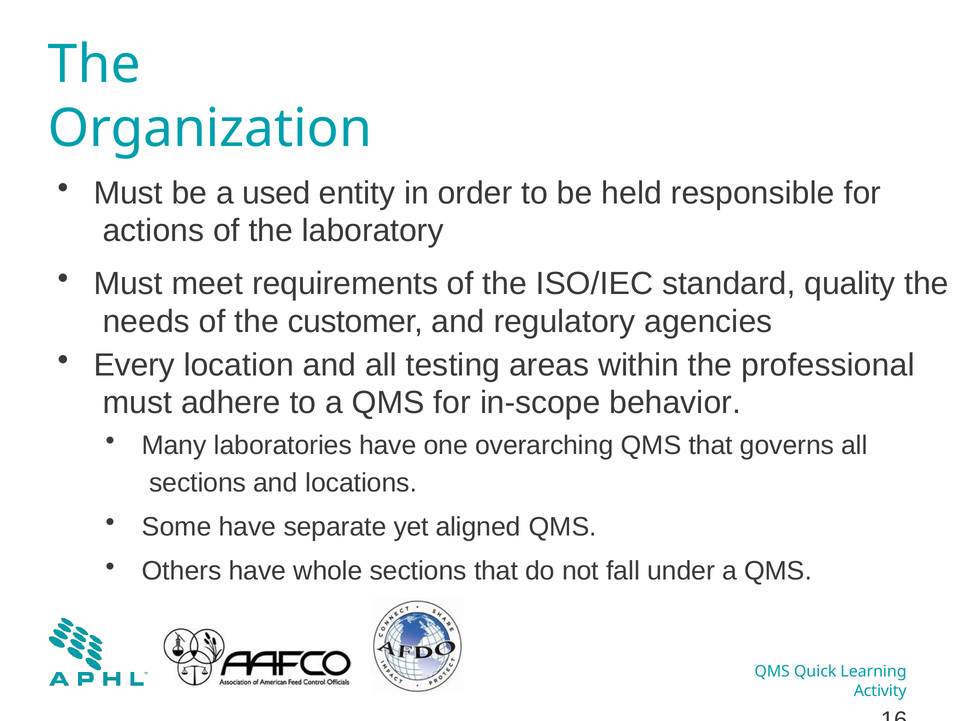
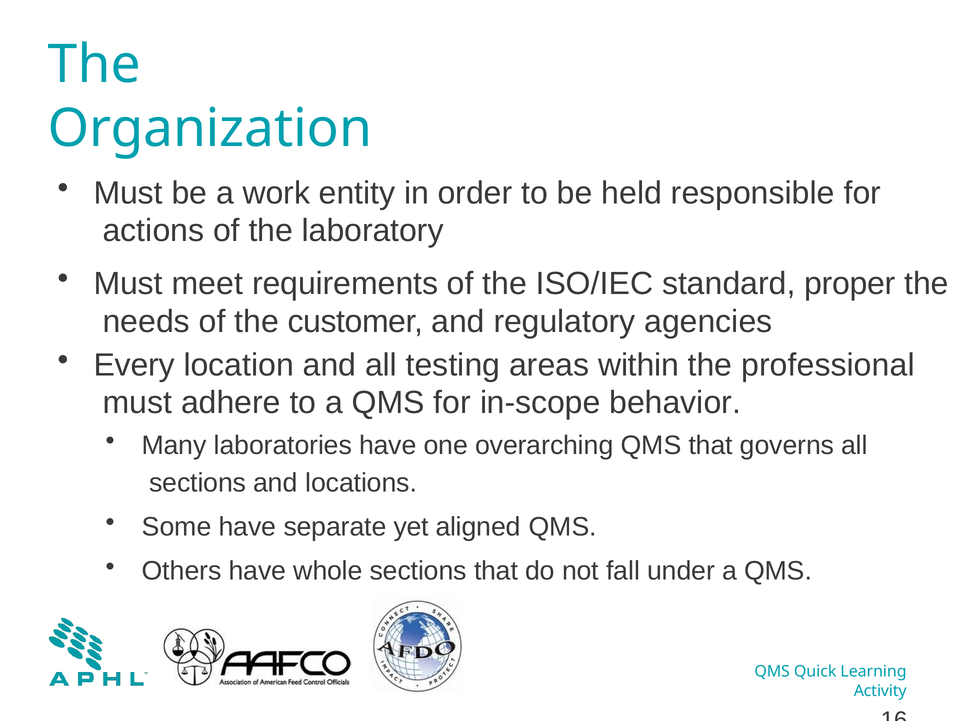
used: used -> work
quality: quality -> proper
